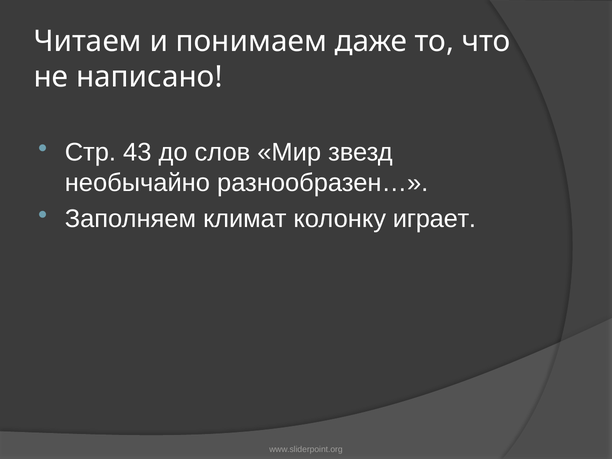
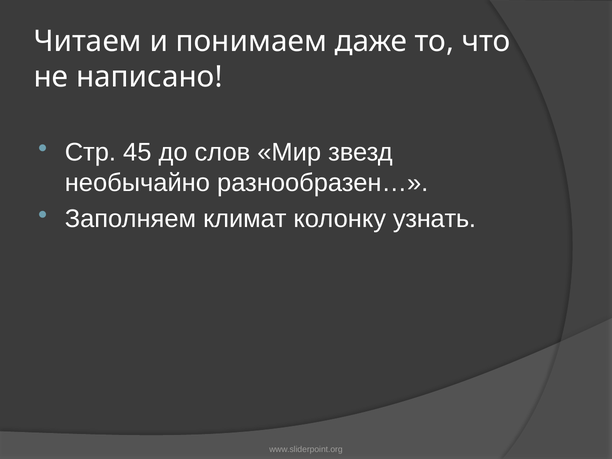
43: 43 -> 45
играет: играет -> узнать
